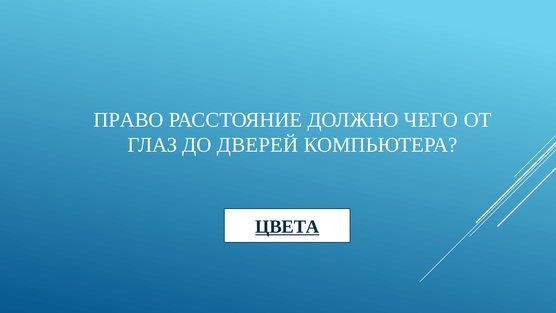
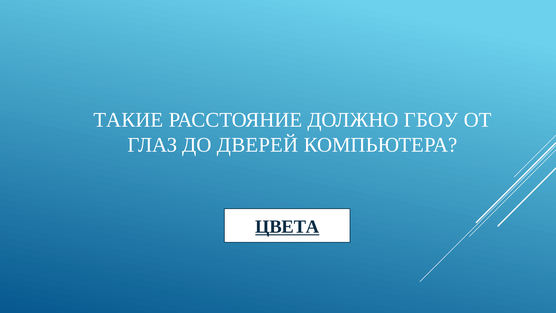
ПРАВО: ПРАВО -> ТАКИЕ
ЧЕГО: ЧЕГО -> ГБОУ
